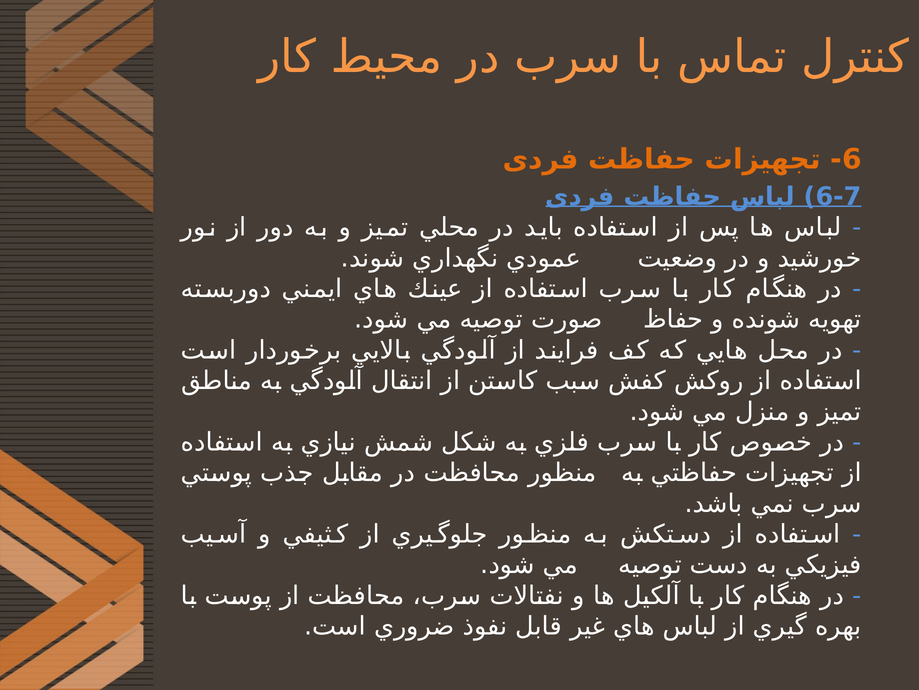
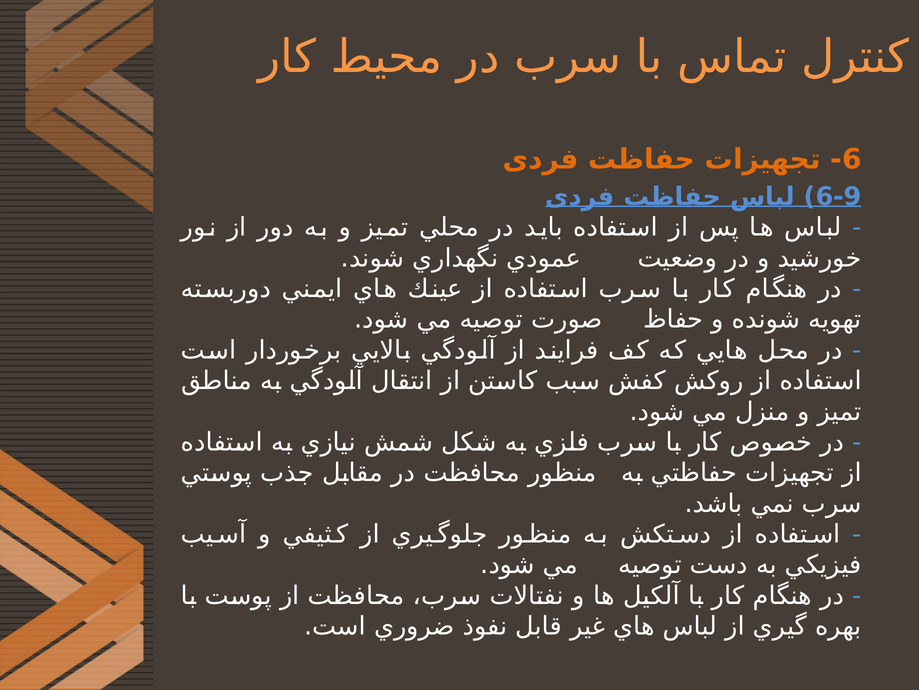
6-7: 6-7 -> 6-9
